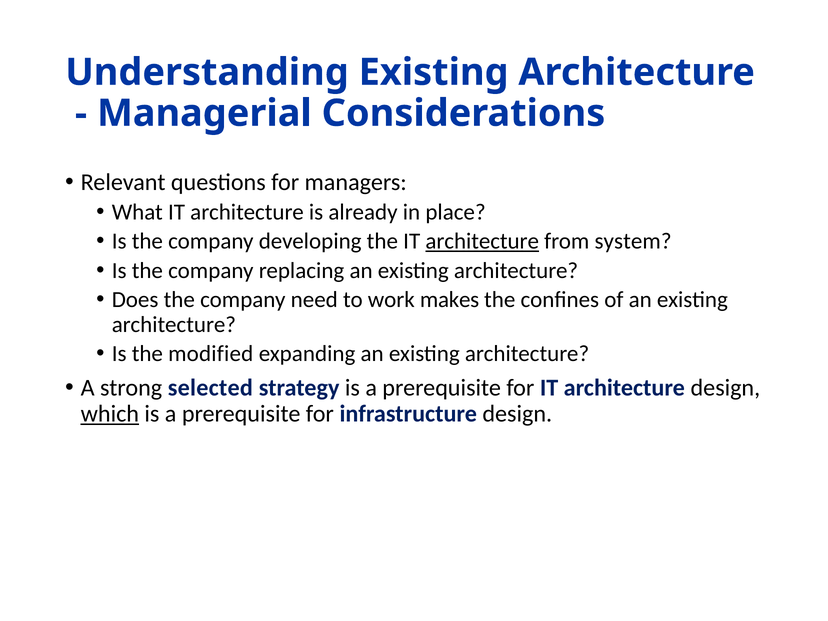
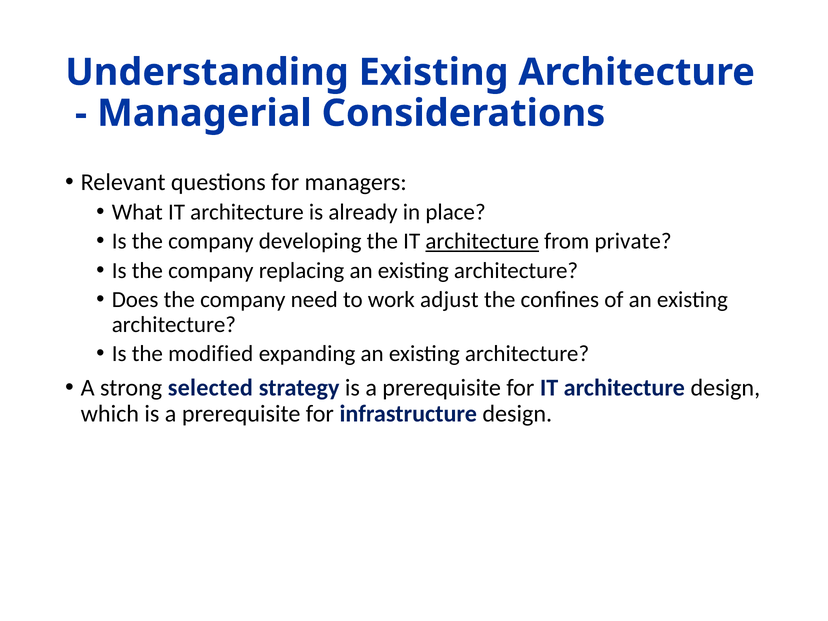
system: system -> private
makes: makes -> adjust
which underline: present -> none
